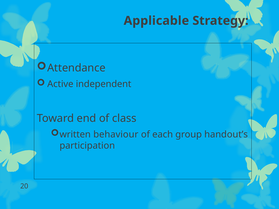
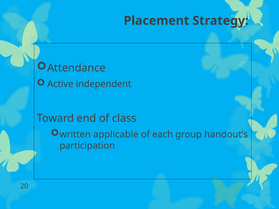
Applicable: Applicable -> Placement
behaviour: behaviour -> applicable
